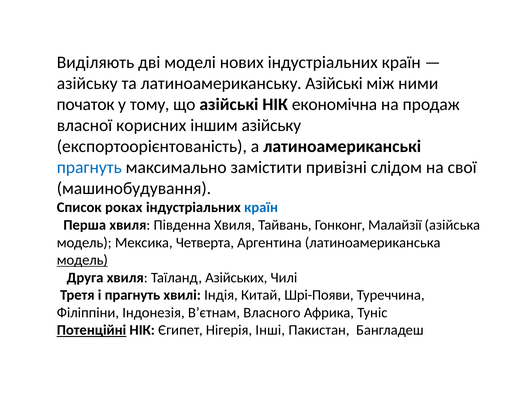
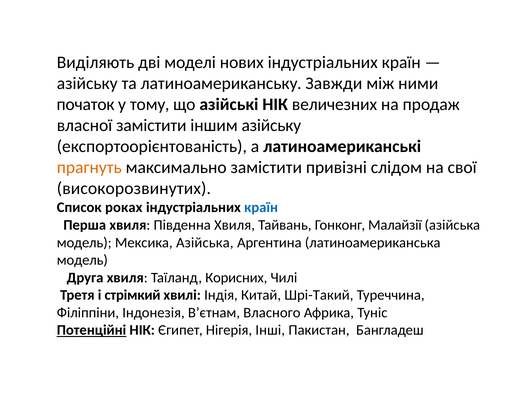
латиноамериканську Азійські: Азійські -> Завжди
економічна: економічна -> величезних
власної корисних: корисних -> замістити
прагнуть at (89, 167) colour: blue -> orange
машинобудування: машинобудування -> високорозвинутих
Мексика Четверта: Четверта -> Азійська
модель at (82, 260) underline: present -> none
Азійських: Азійських -> Корисних
і прагнуть: прагнуть -> стрімкий
Шрі-Появи: Шрі-Появи -> Шрі-Такий
